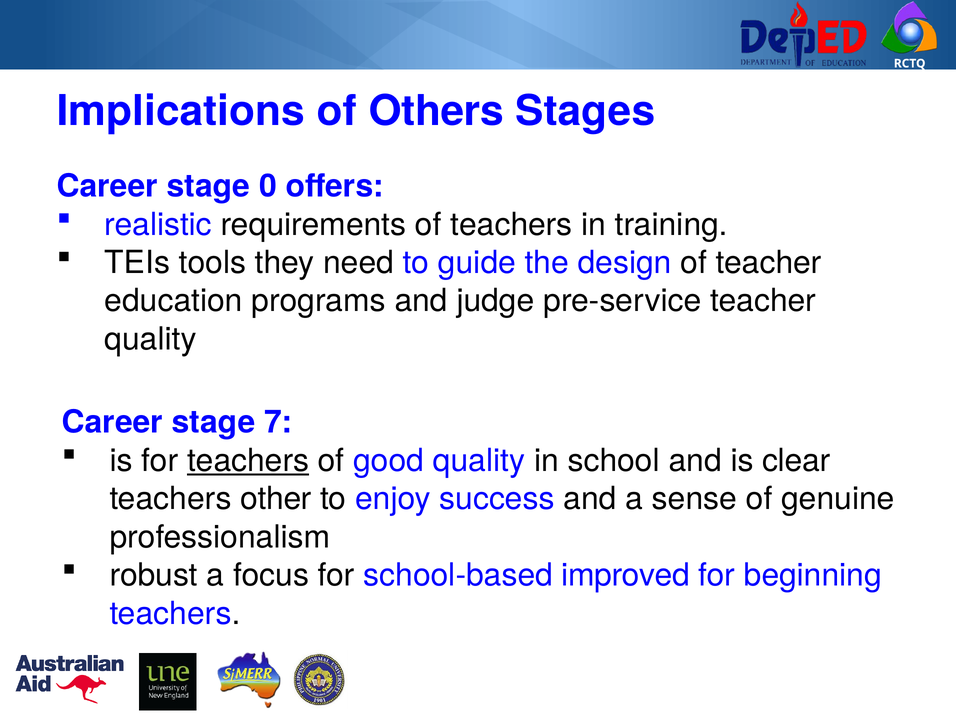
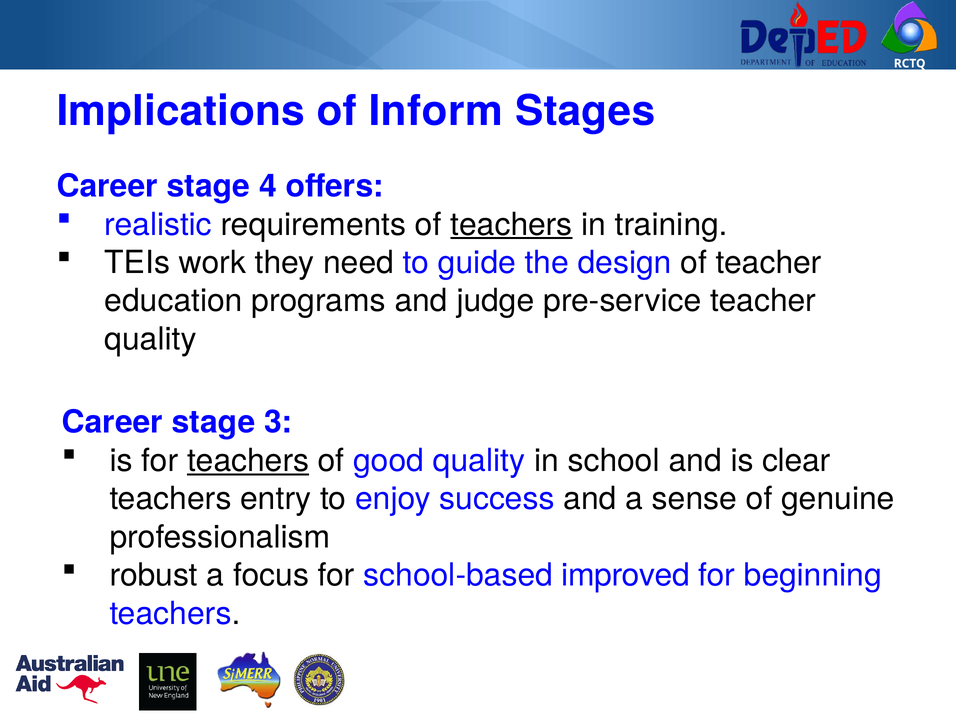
Others: Others -> Inform
0: 0 -> 4
teachers at (511, 224) underline: none -> present
tools: tools -> work
7: 7 -> 3
other: other -> entry
